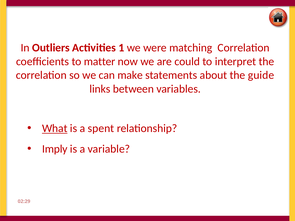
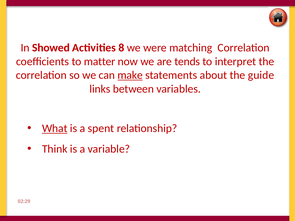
Outliers: Outliers -> Showed
1: 1 -> 8
could: could -> tends
make underline: none -> present
Imply: Imply -> Think
